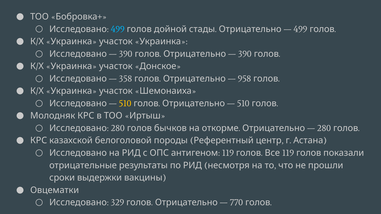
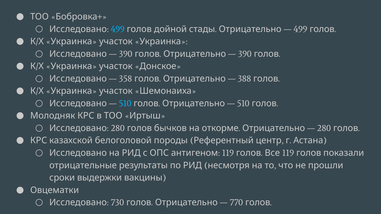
958: 958 -> 388
510 at (125, 104) colour: yellow -> light blue
329: 329 -> 730
